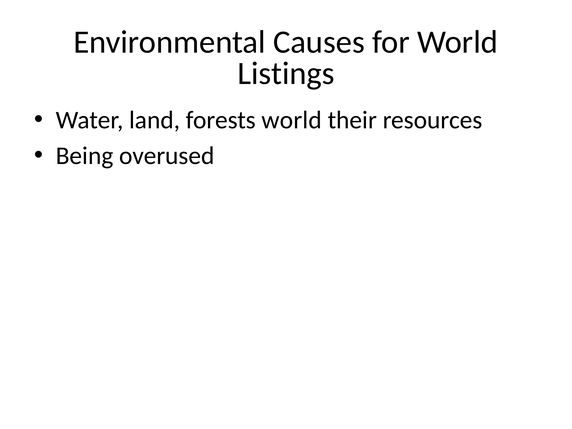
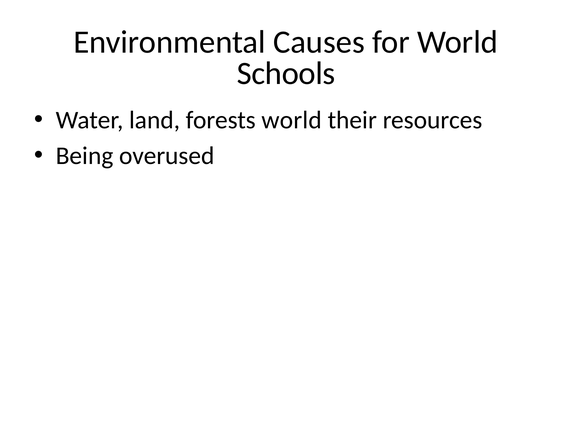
Listings: Listings -> Schools
